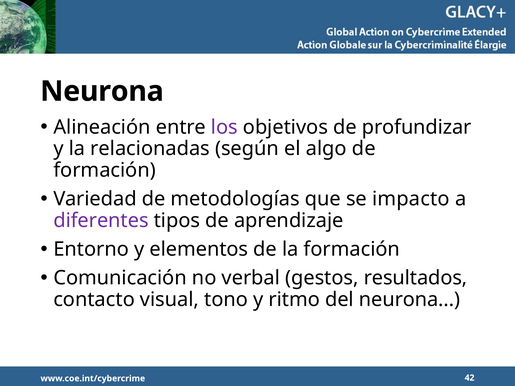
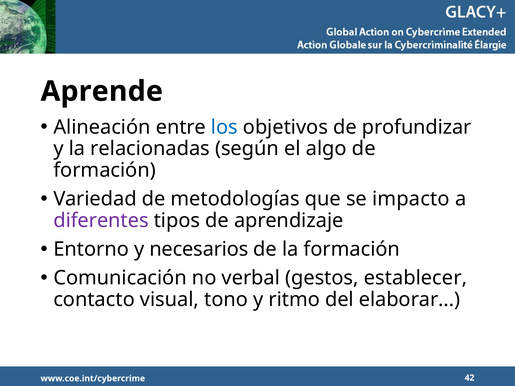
Neurona at (102, 91): Neurona -> Aprende
los colour: purple -> blue
elementos: elementos -> necesarios
resultados: resultados -> establecer
del neurona: neurona -> elaborar
